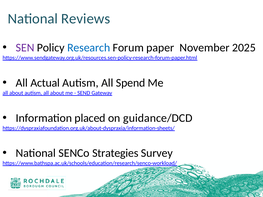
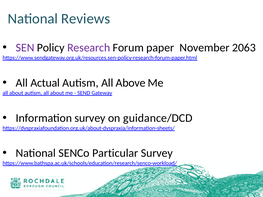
Research colour: blue -> purple
2025: 2025 -> 2063
Spend: Spend -> Above
Information placed: placed -> survey
Strategies: Strategies -> Particular
